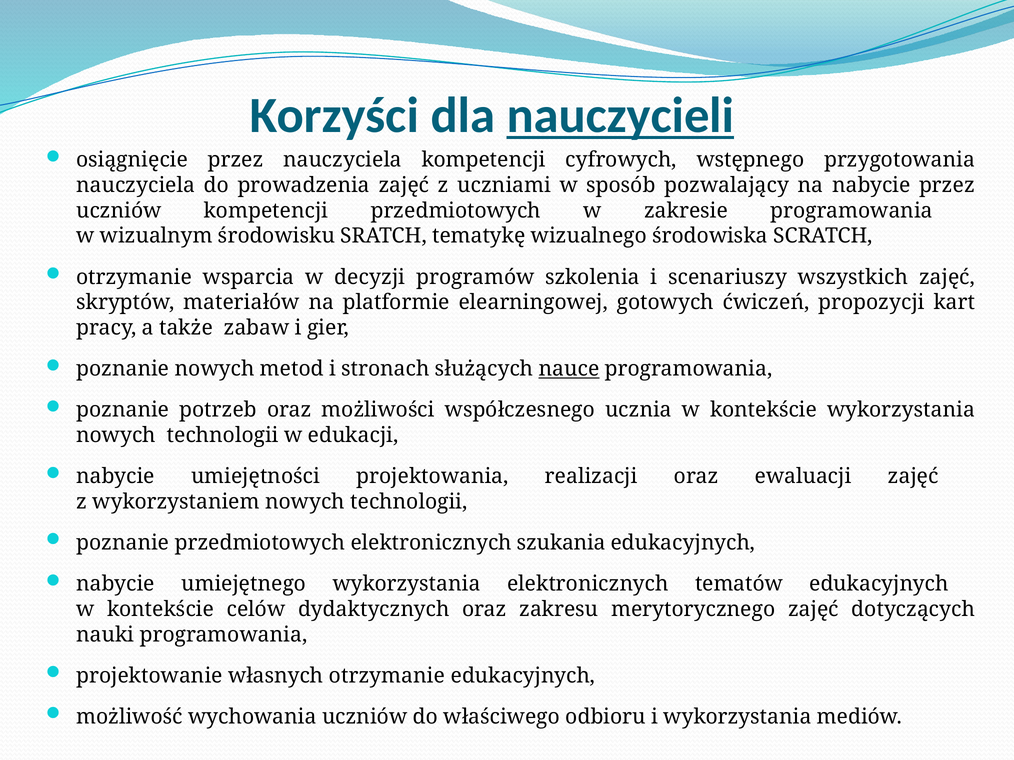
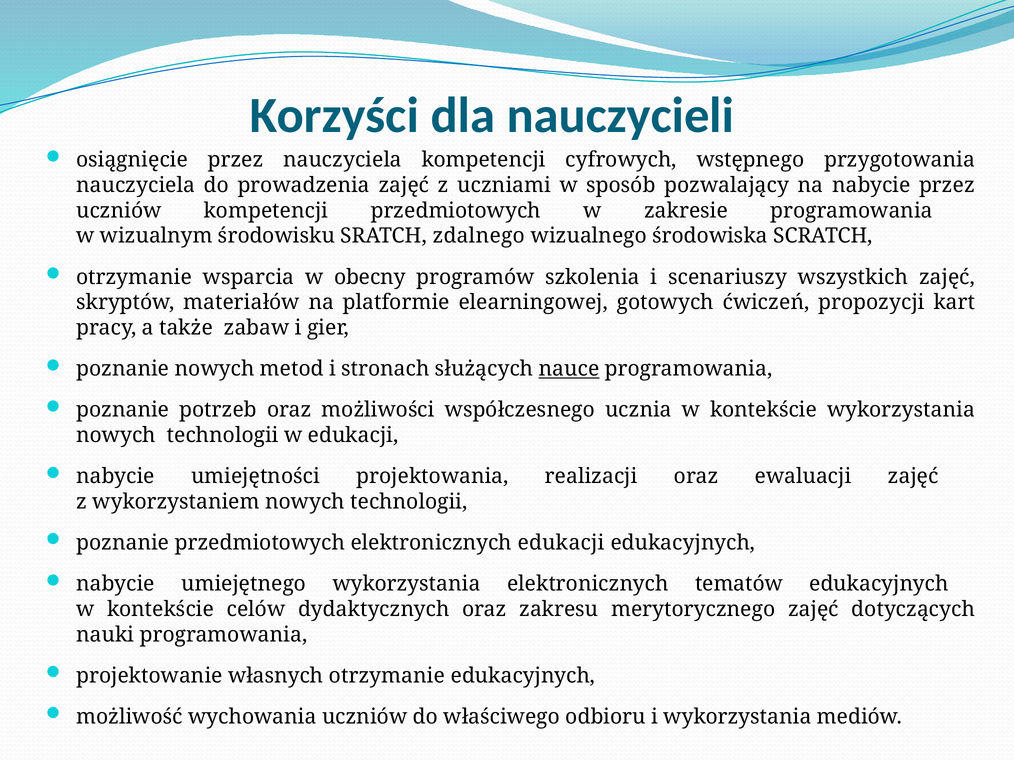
nauczycieli underline: present -> none
tematykę: tematykę -> zdalnego
decyzji: decyzji -> obecny
elektronicznych szukania: szukania -> edukacji
